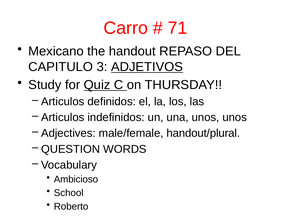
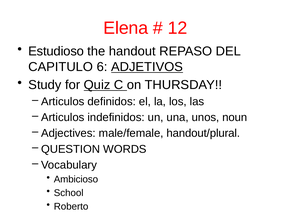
Carro: Carro -> Elena
71: 71 -> 12
Mexicano: Mexicano -> Estudioso
3: 3 -> 6
unos unos: unos -> noun
